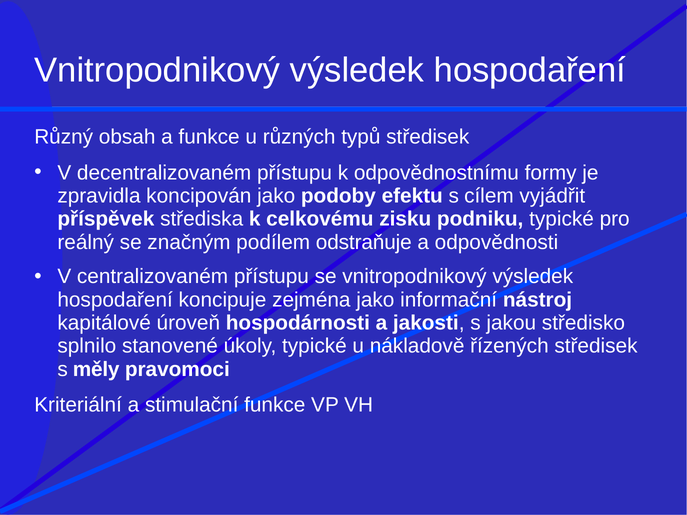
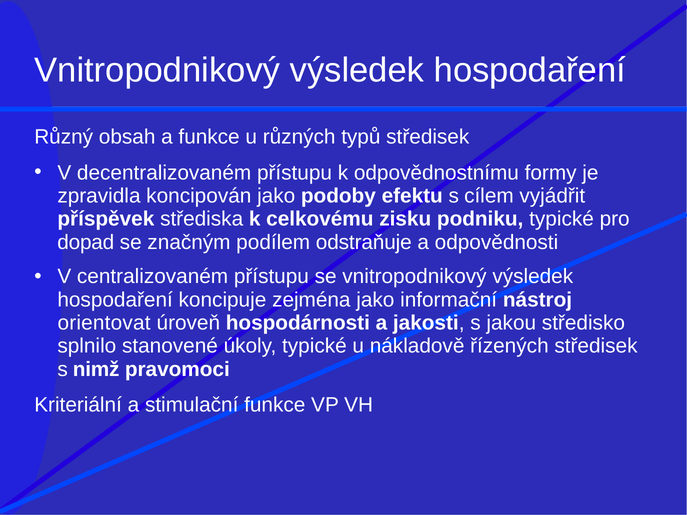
reálný: reálný -> dopad
kapitálové: kapitálové -> orientovat
měly: měly -> nimž
